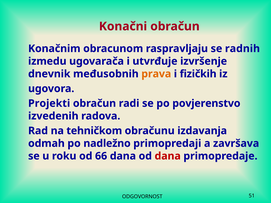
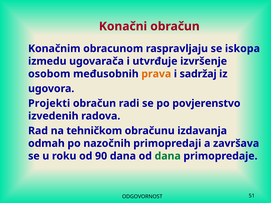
radnih: radnih -> iskopa
dnevnik: dnevnik -> osobom
fizičkih: fizičkih -> sadržaj
nadležno: nadležno -> nazočnih
66: 66 -> 90
dana at (168, 156) colour: red -> green
